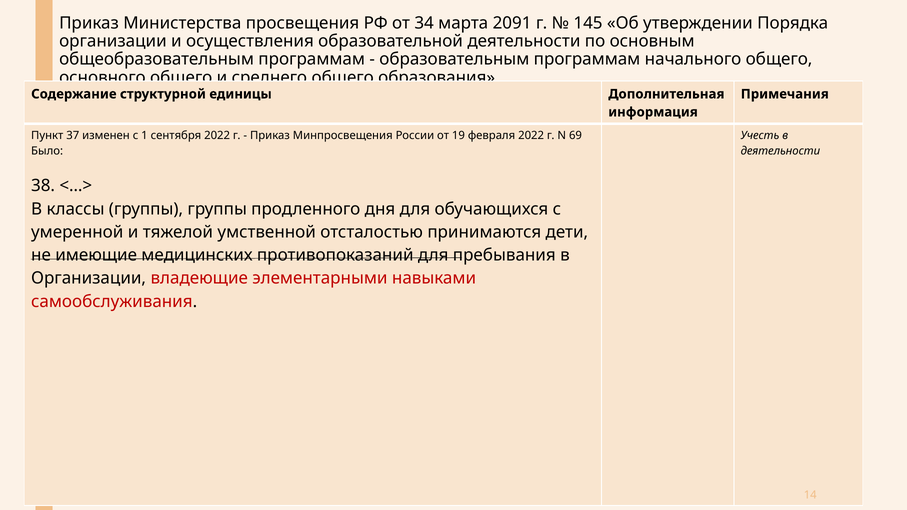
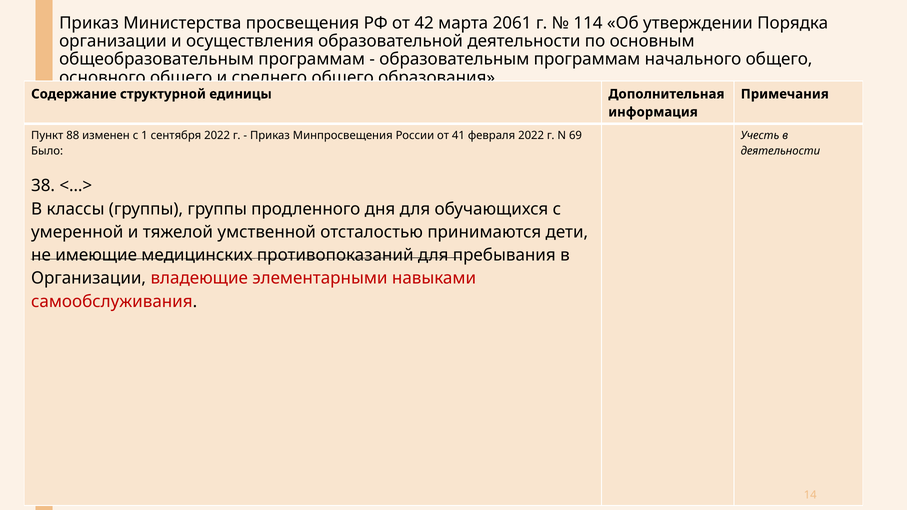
34: 34 -> 42
2091: 2091 -> 2061
145: 145 -> 114
37: 37 -> 88
19: 19 -> 41
